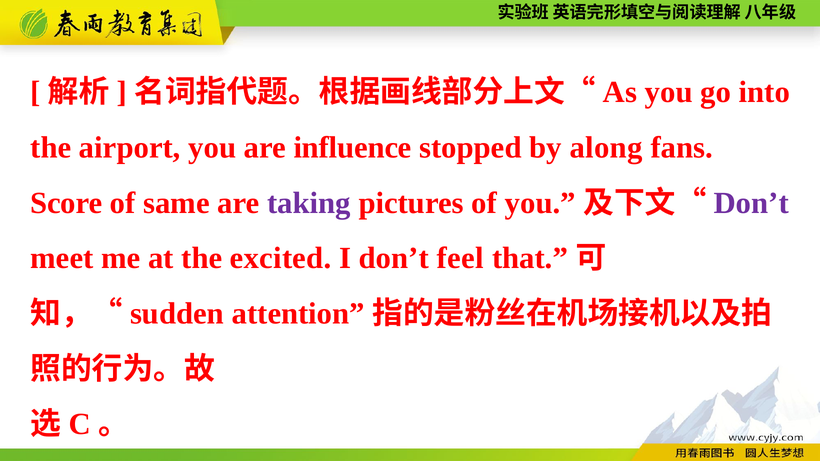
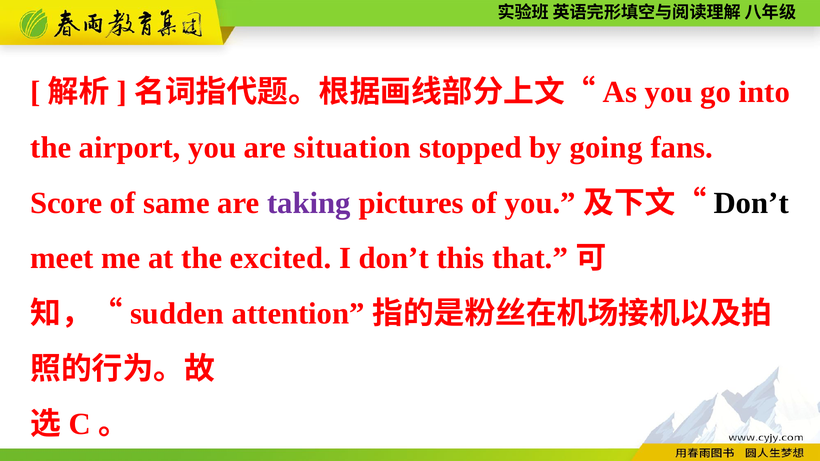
influence: influence -> situation
along: along -> going
Don’t at (751, 203) colour: purple -> black
feel: feel -> this
